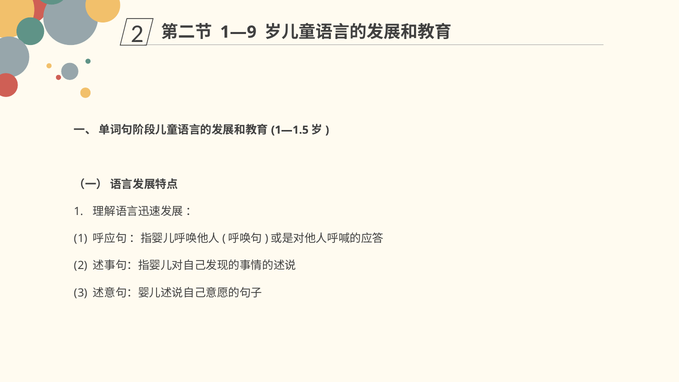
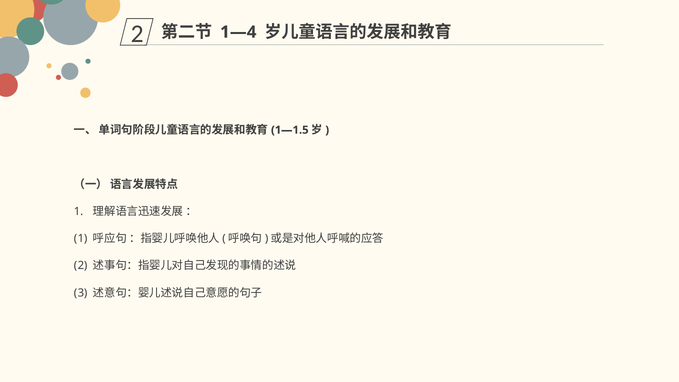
1—9: 1—9 -> 1—4
